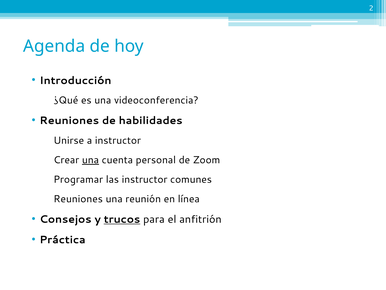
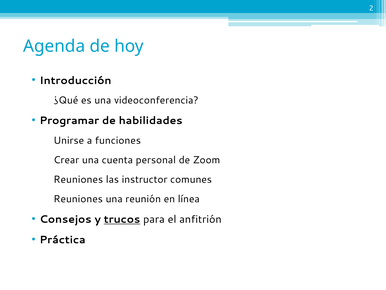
Reuniones at (69, 120): Reuniones -> Programar
a instructor: instructor -> funciones
una at (90, 160) underline: present -> none
Programar at (78, 179): Programar -> Reuniones
